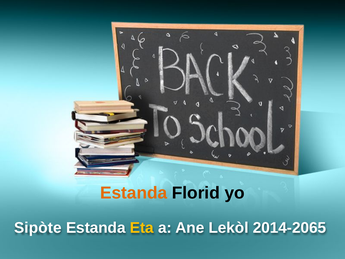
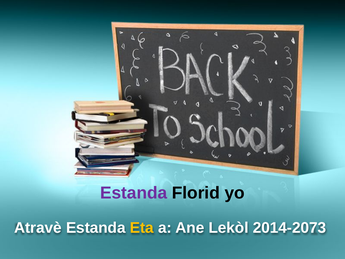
Estanda at (134, 193) colour: orange -> purple
Sipòte: Sipòte -> Atravè
2014-2065: 2014-2065 -> 2014-2073
